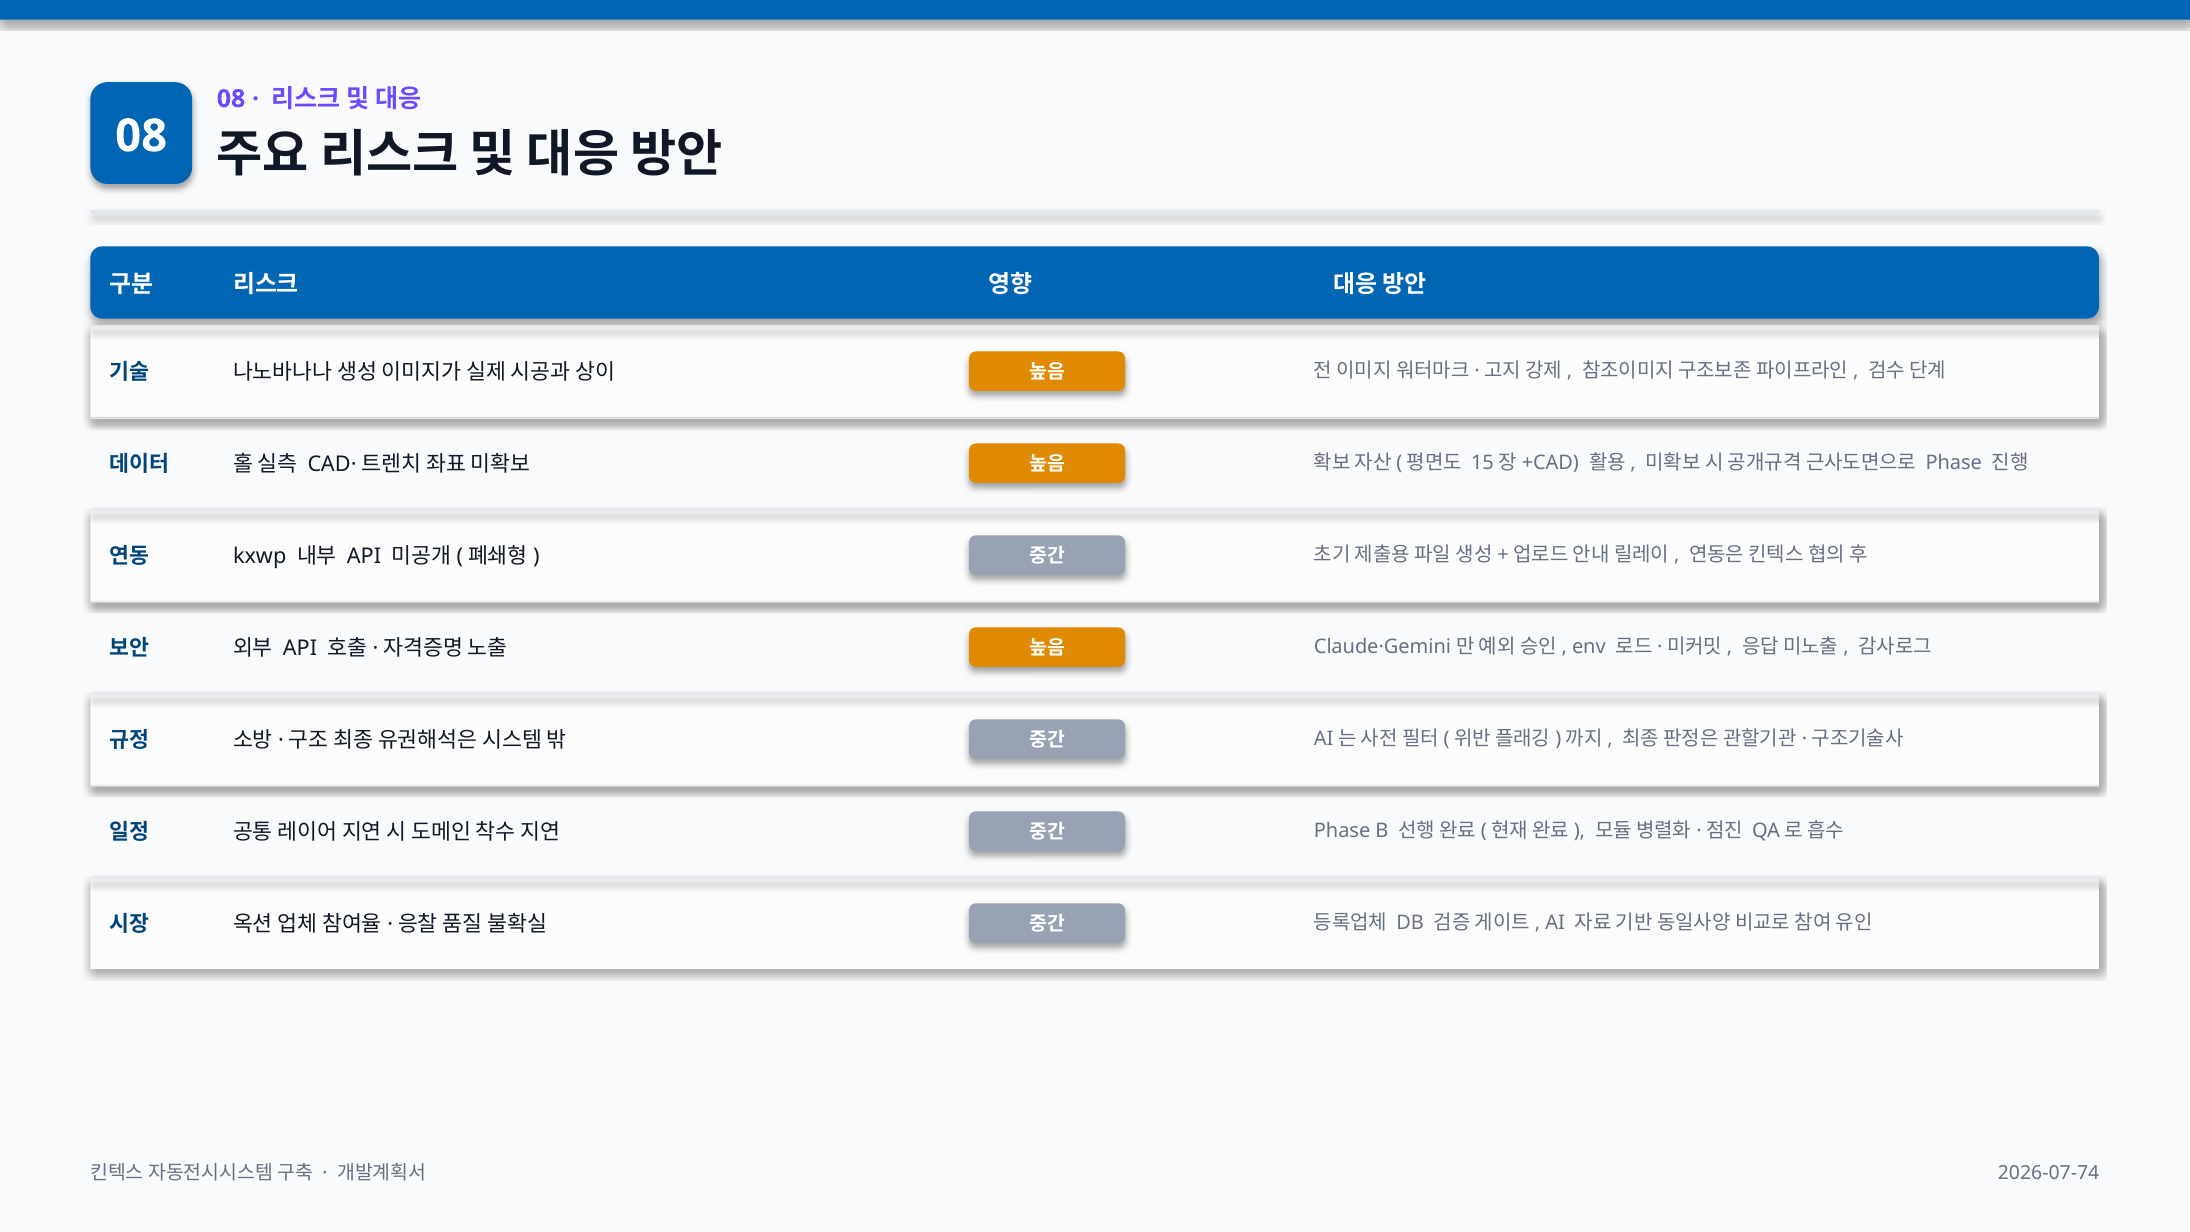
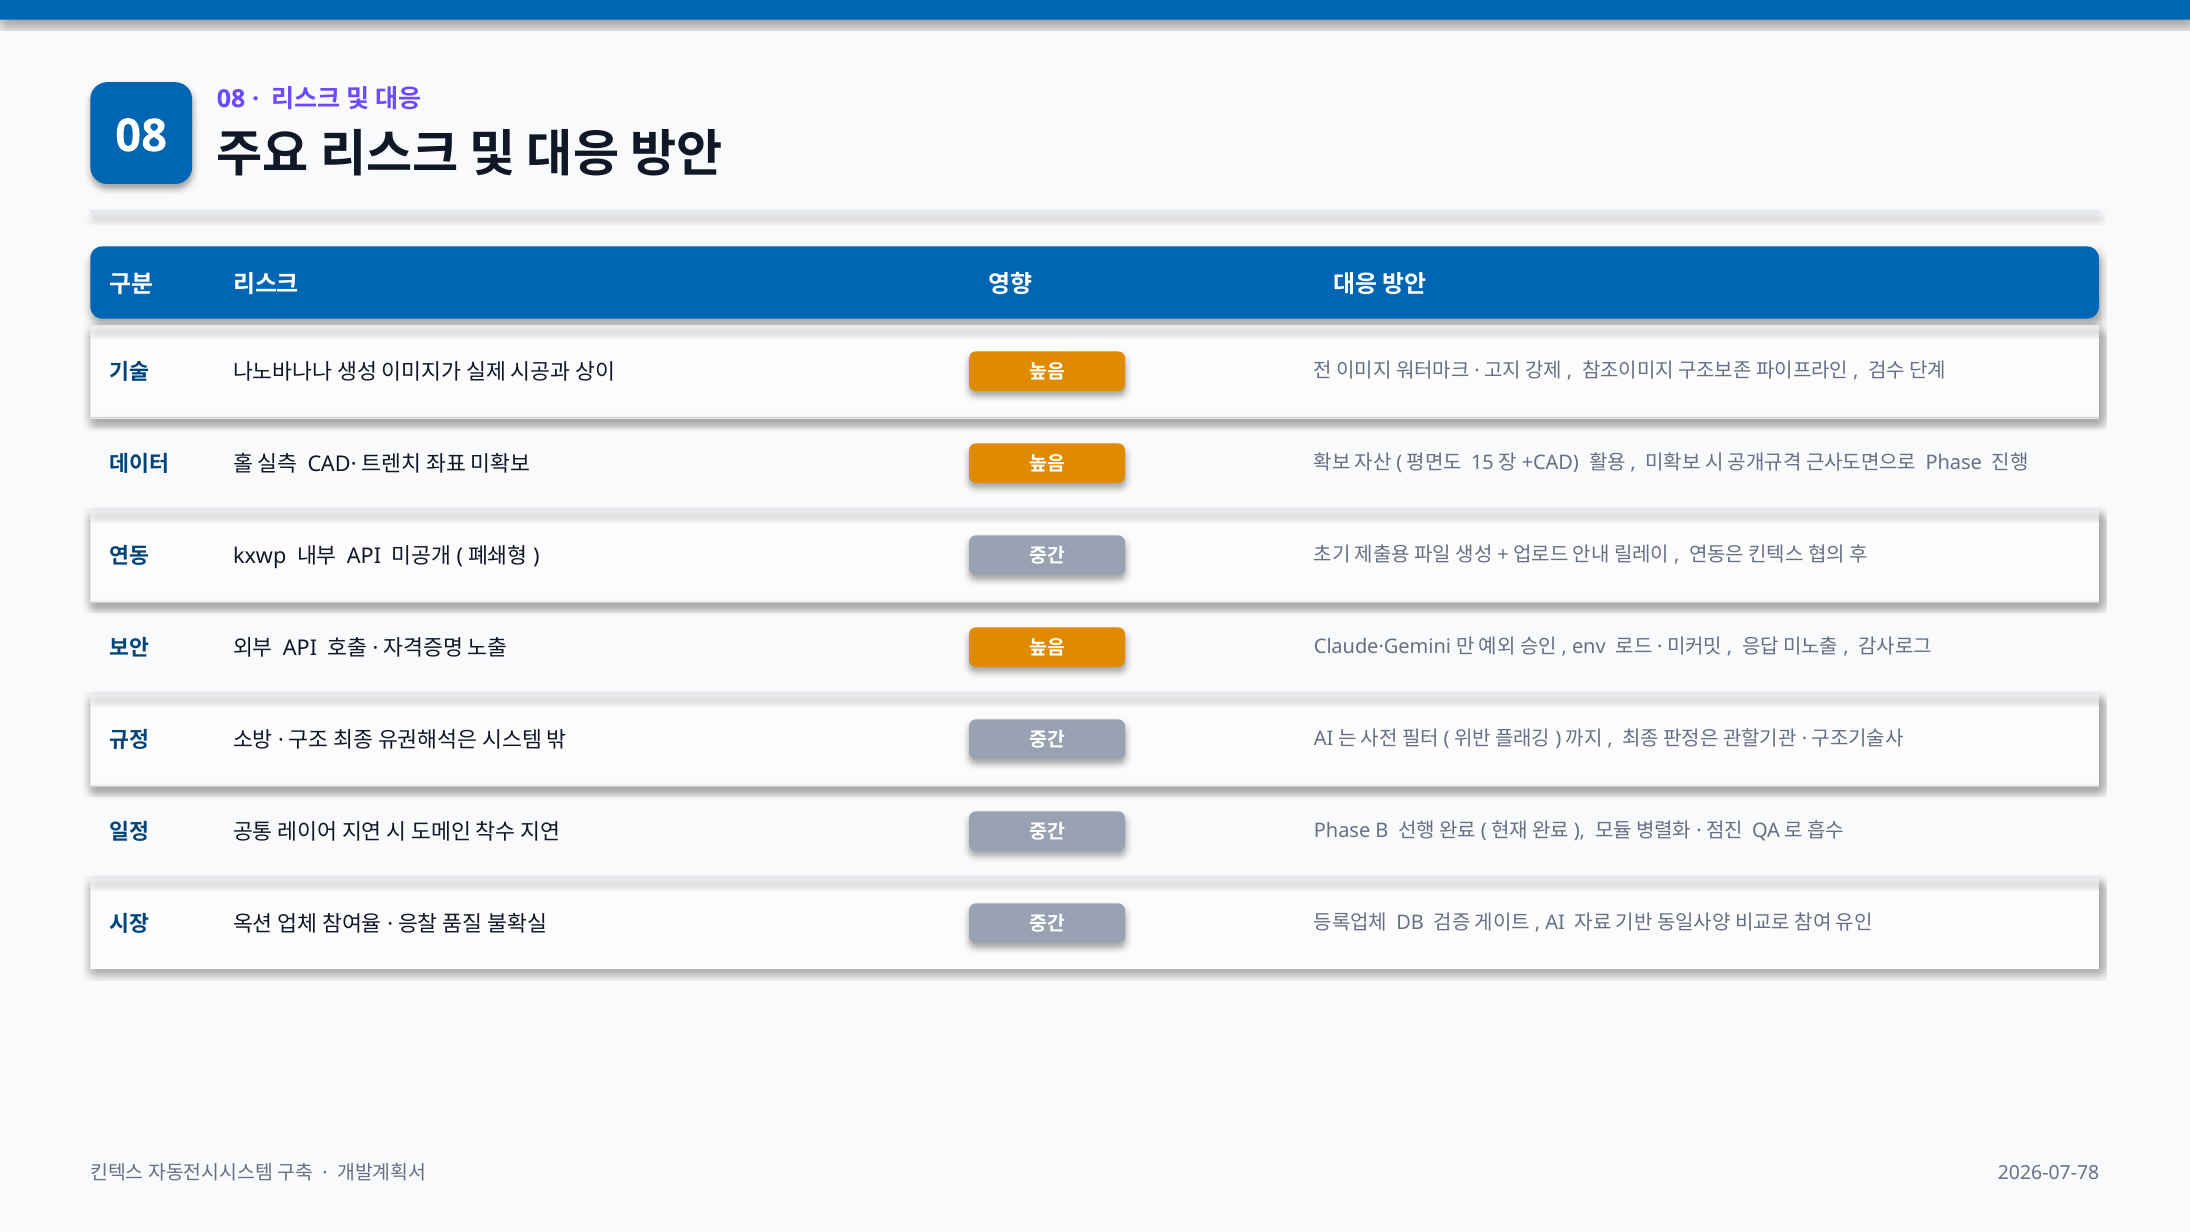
2026-07-74: 2026-07-74 -> 2026-07-78
